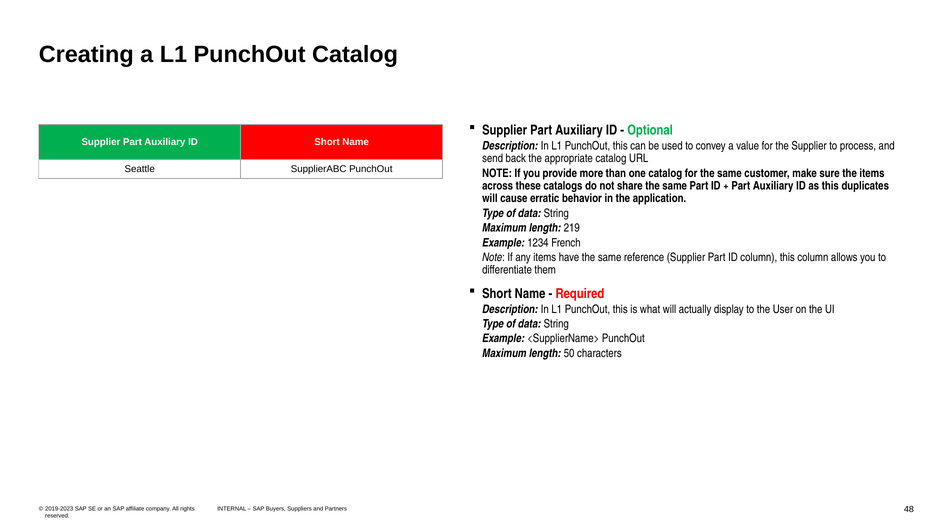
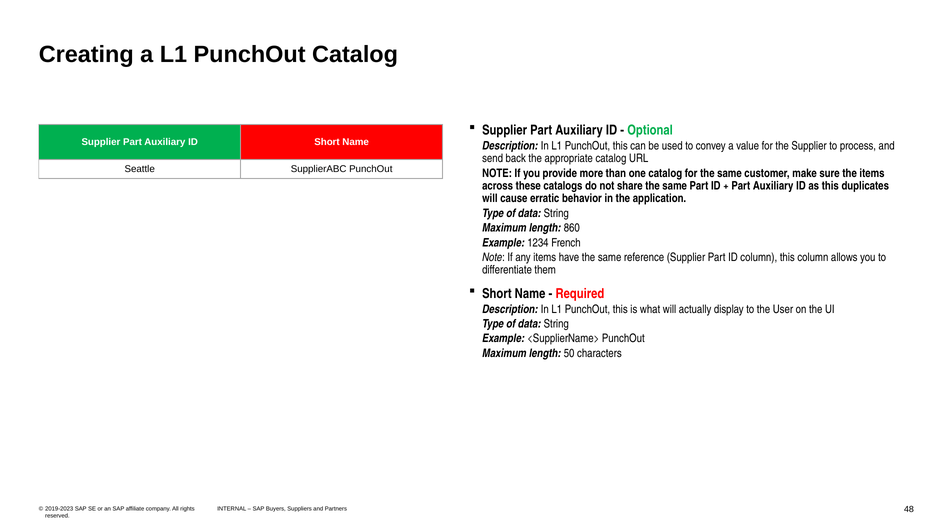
219: 219 -> 860
